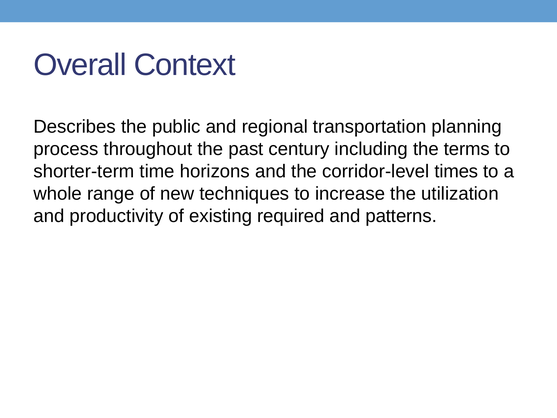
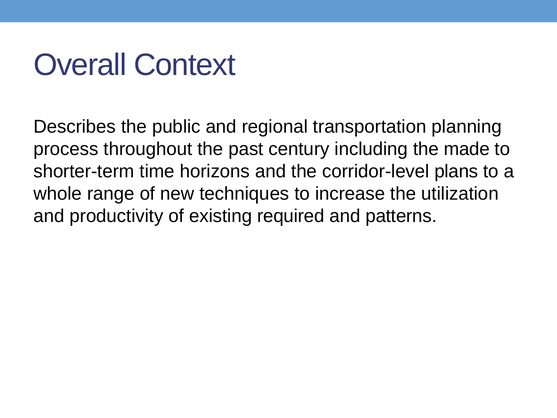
terms: terms -> made
times: times -> plans
